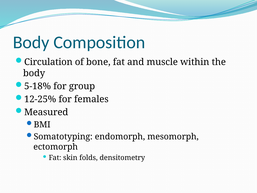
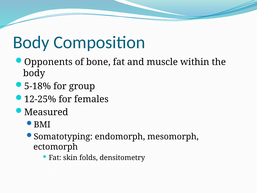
Circulation: Circulation -> Opponents
